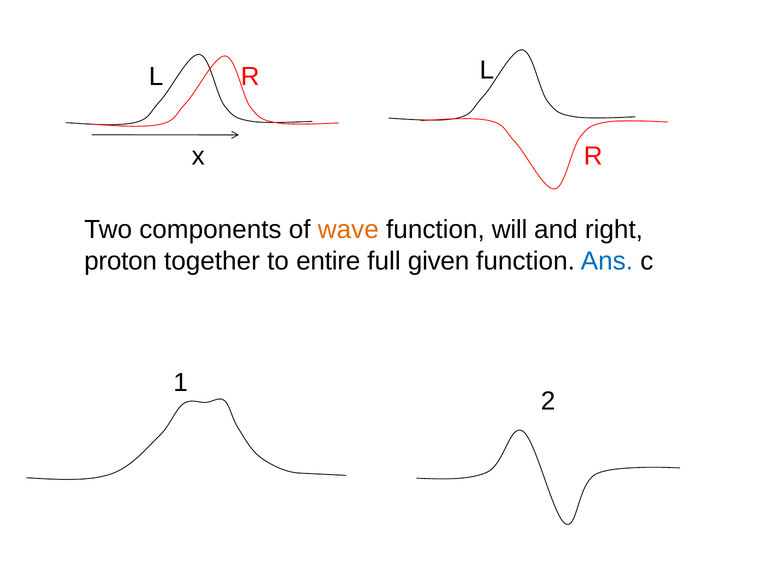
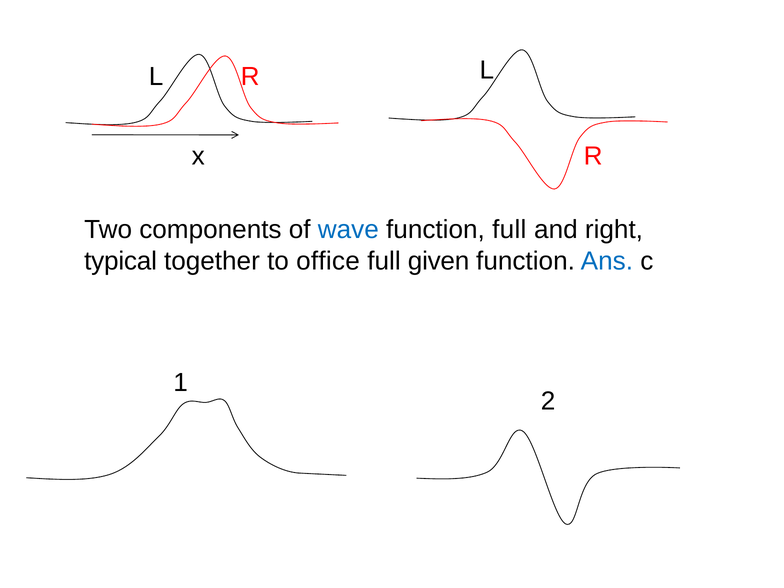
wave colour: orange -> blue
function will: will -> full
proton: proton -> typical
entire: entire -> office
